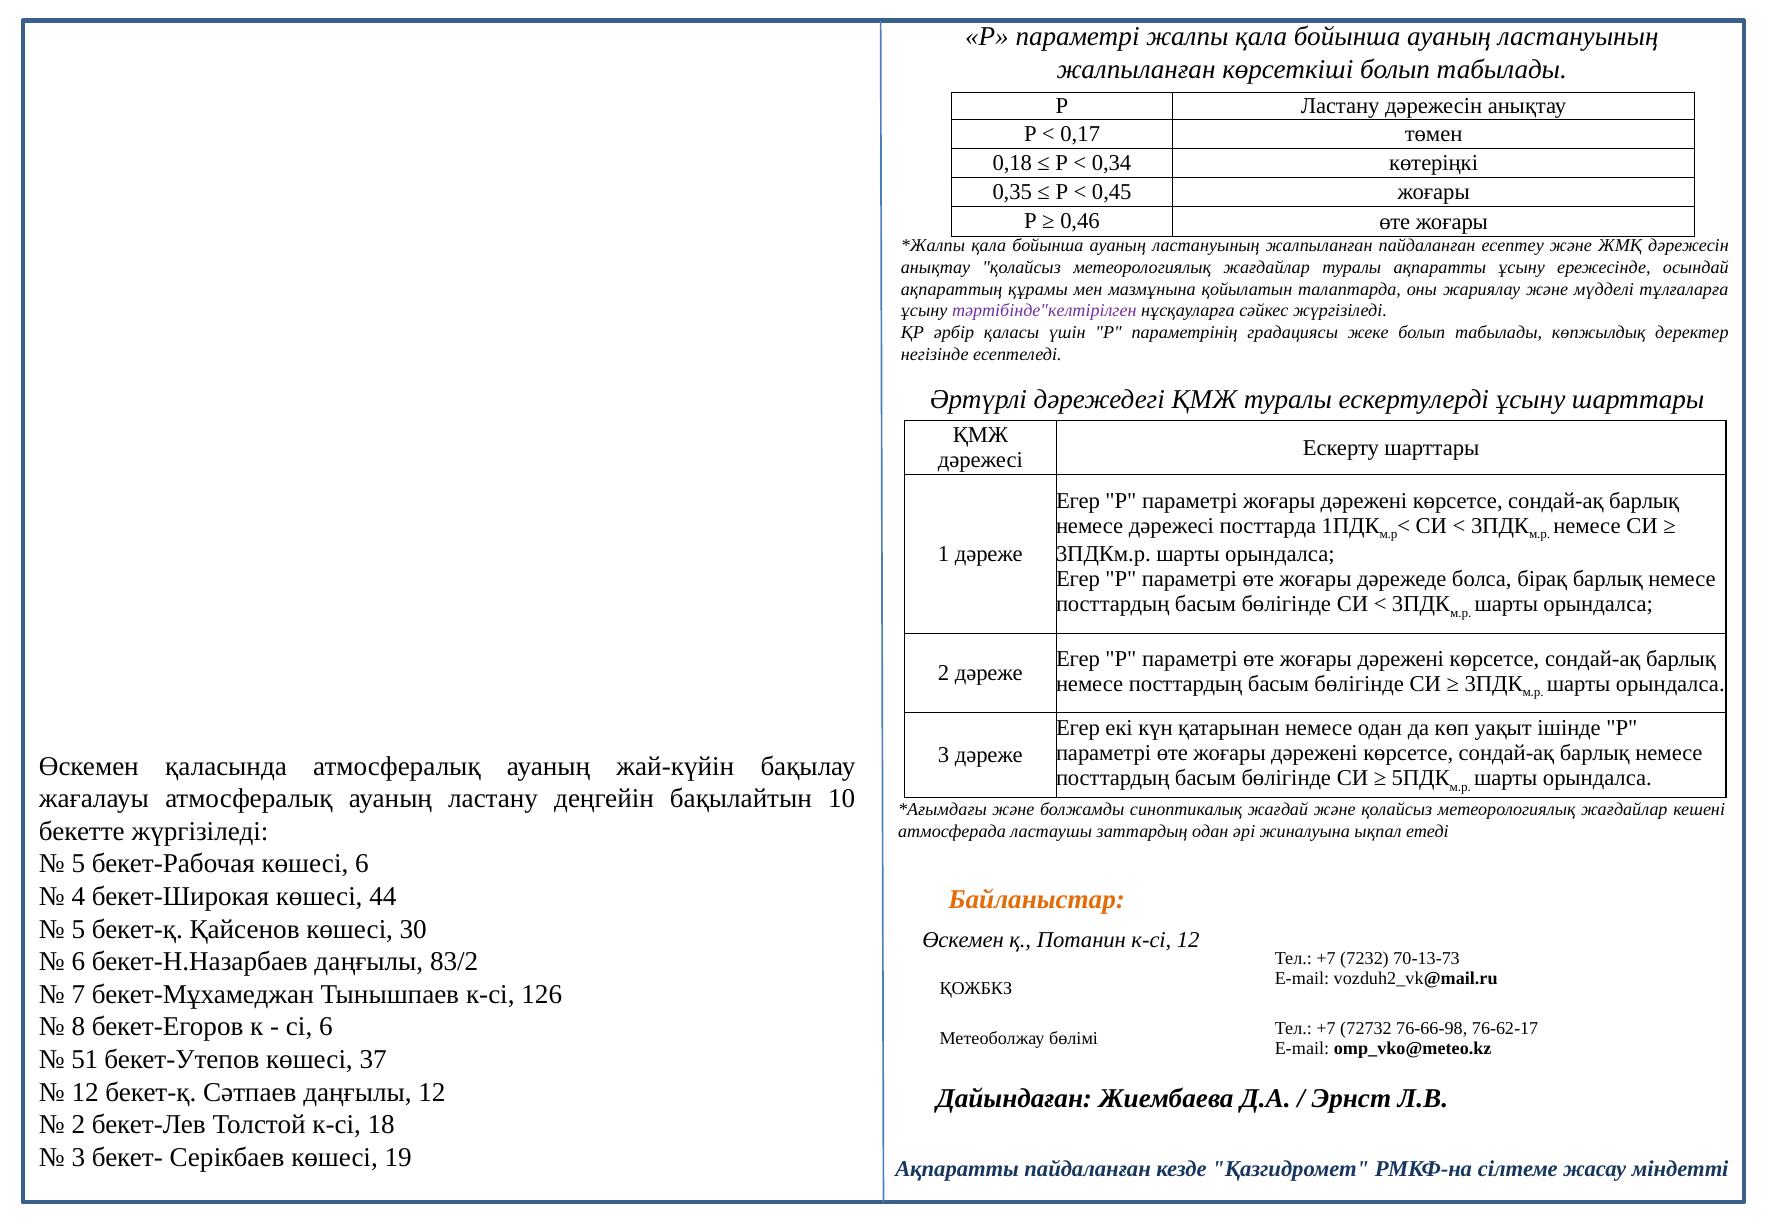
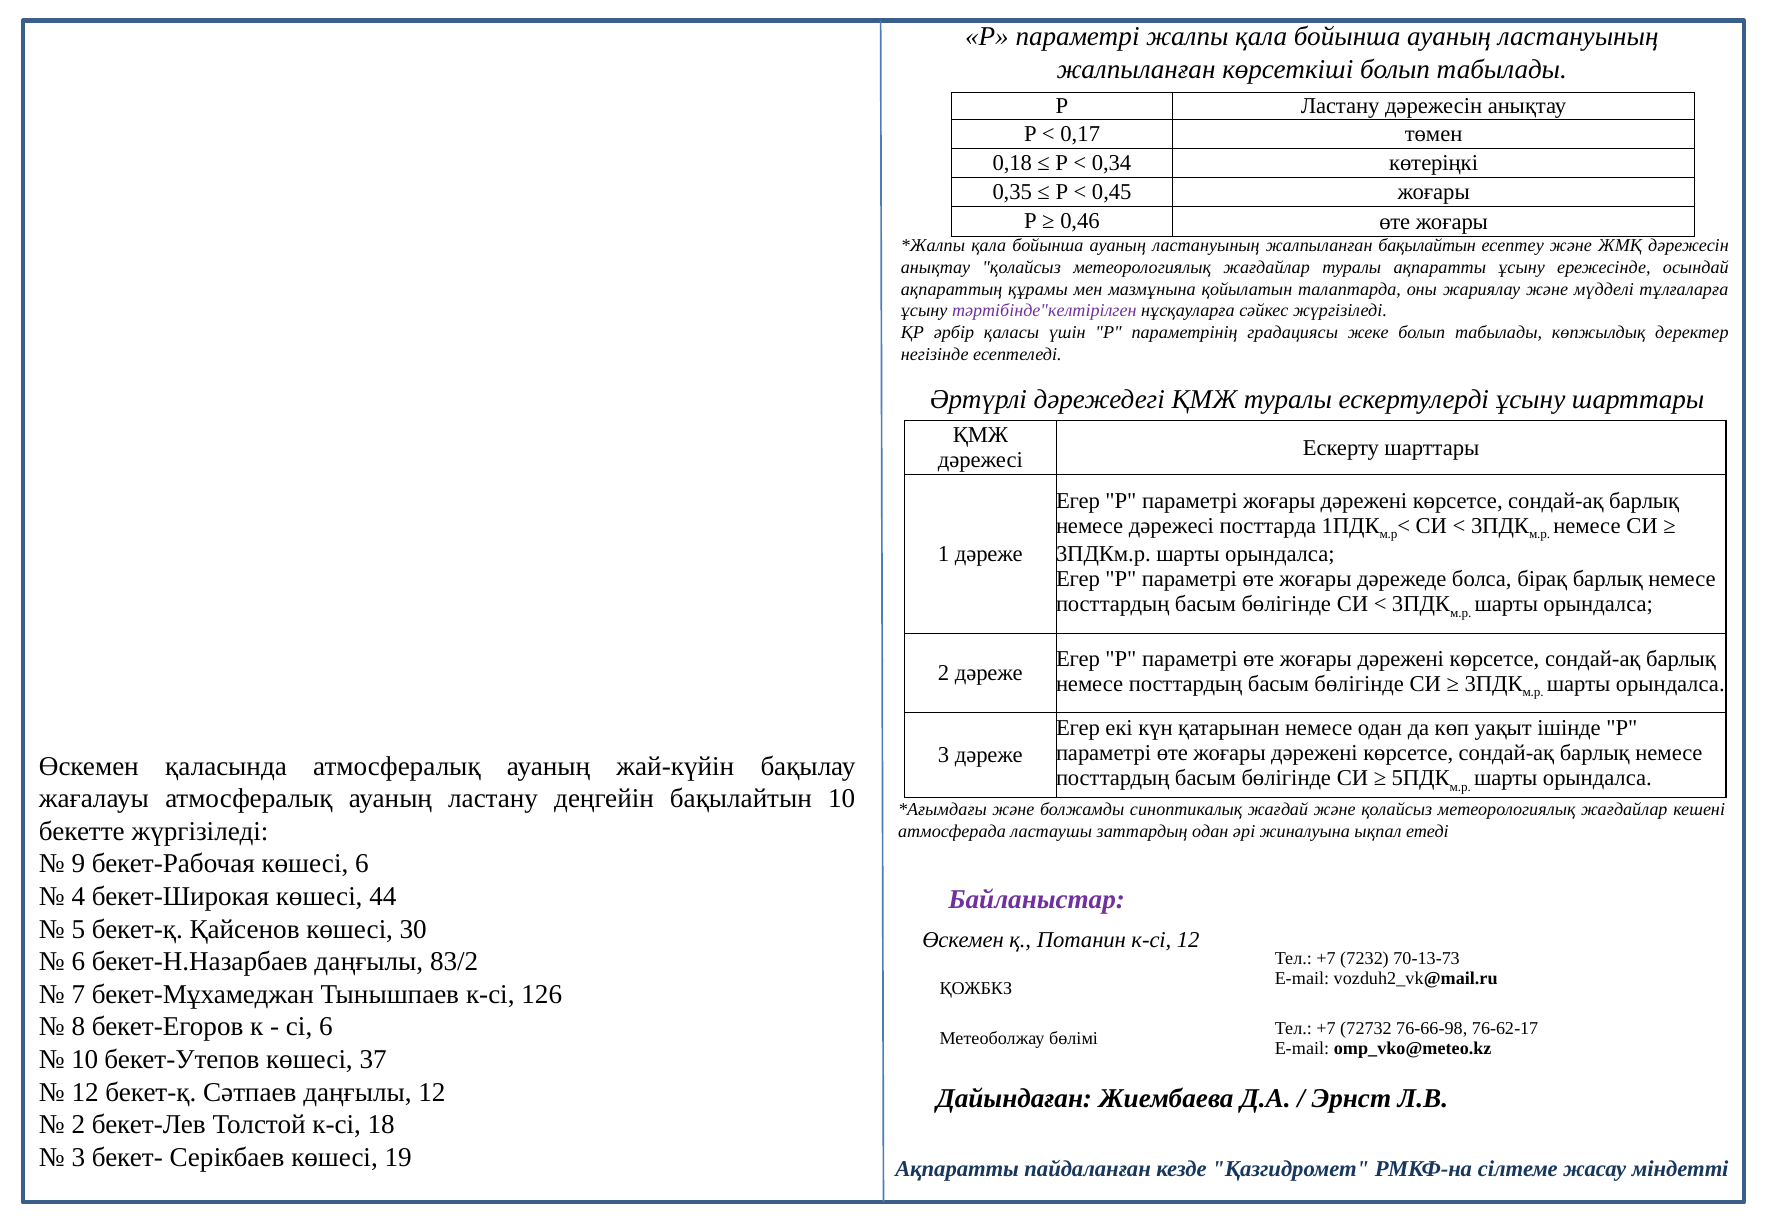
жалпыланған пайдаланған: пайдаланған -> бақылайтын
5 at (78, 864): 5 -> 9
Байланыстар colour: orange -> purple
51 at (85, 1060): 51 -> 10
